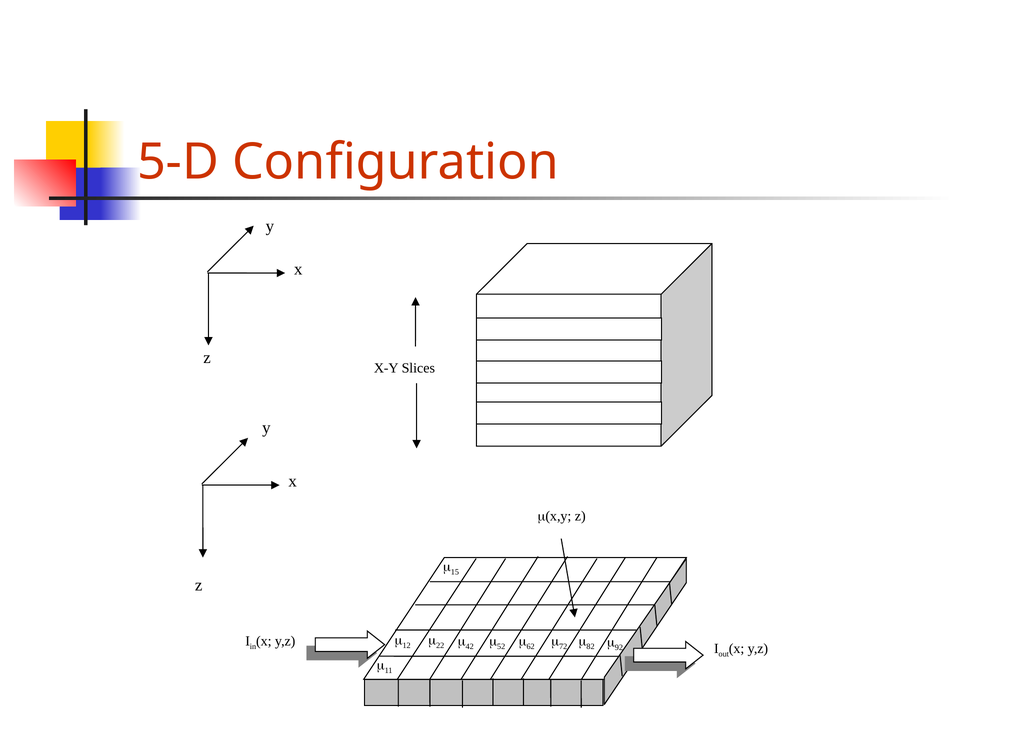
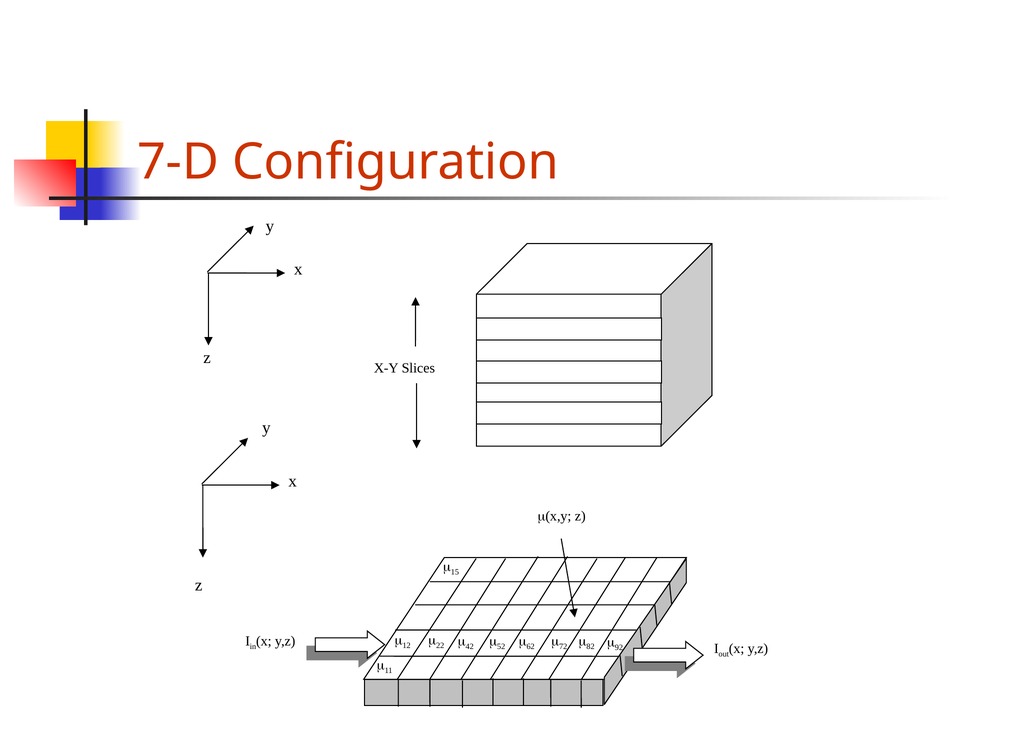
5-D: 5-D -> 7-D
